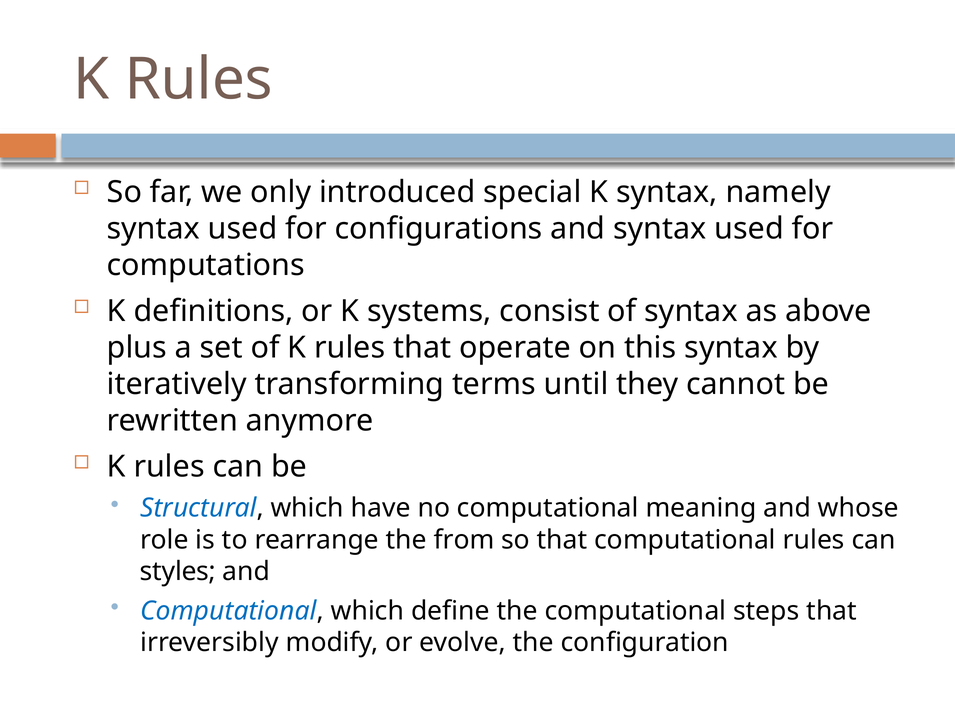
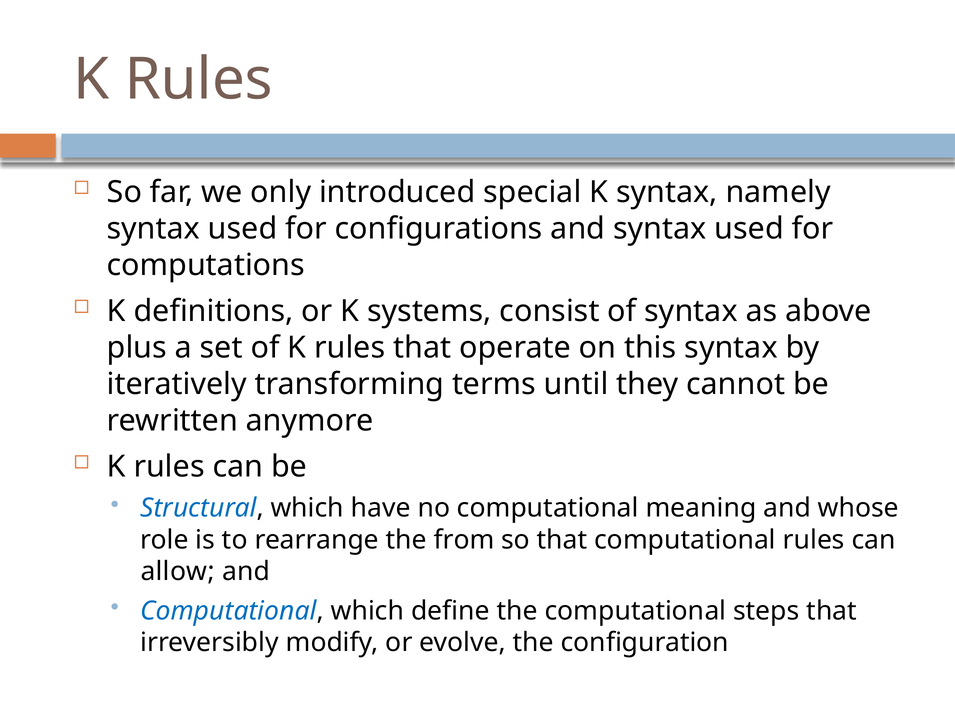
styles: styles -> allow
